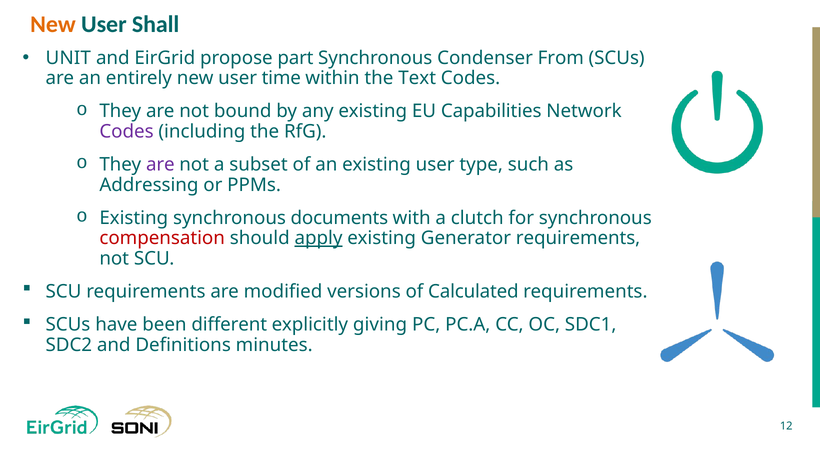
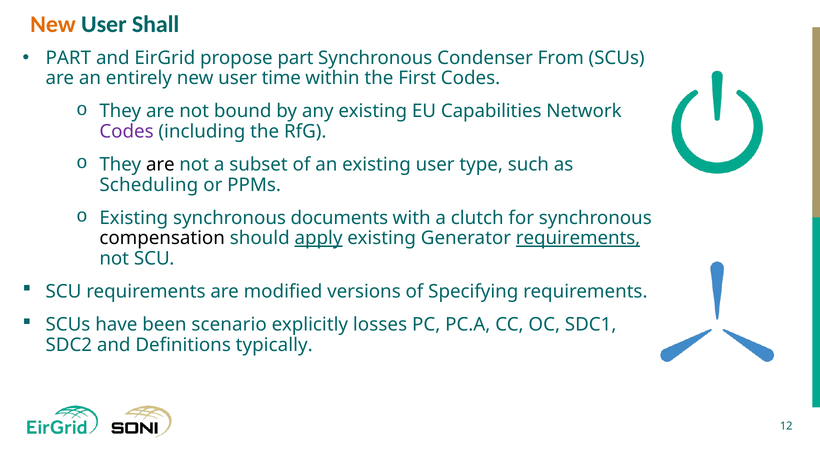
UNIT at (68, 58): UNIT -> PART
Text: Text -> First
are at (160, 165) colour: purple -> black
Addressing: Addressing -> Scheduling
compensation colour: red -> black
requirements at (578, 238) underline: none -> present
Calculated: Calculated -> Specifying
different: different -> scenario
giving: giving -> losses
minutes: minutes -> typically
